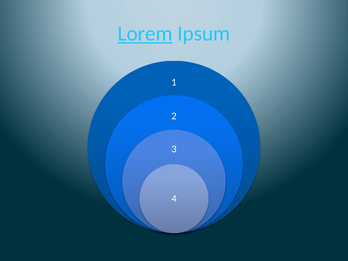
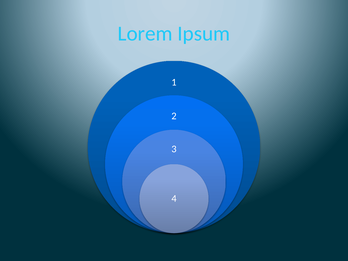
Lorem underline: present -> none
